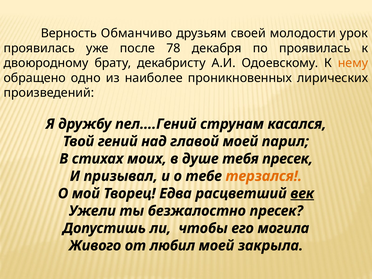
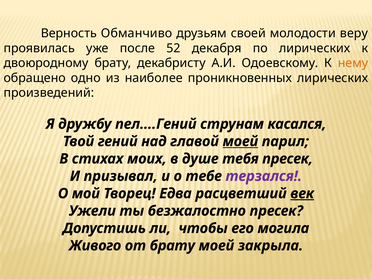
урок: урок -> веру
78: 78 -> 52
по проявилась: проявилась -> лирических
моей at (240, 141) underline: none -> present
терзался colour: orange -> purple
от любил: любил -> брату
